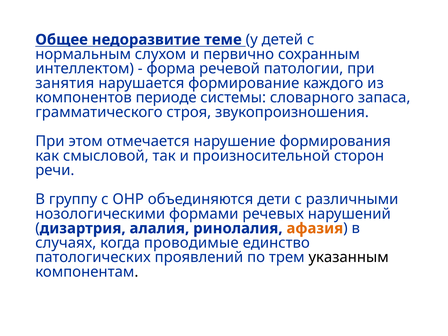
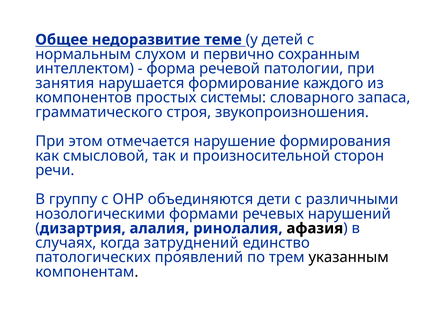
периоде: периоде -> простых
афазия colour: orange -> black
проводимые: проводимые -> затруднений
